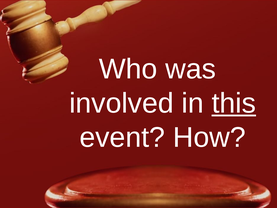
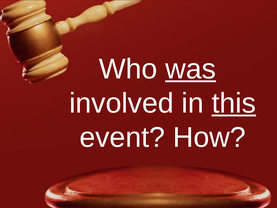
was underline: none -> present
